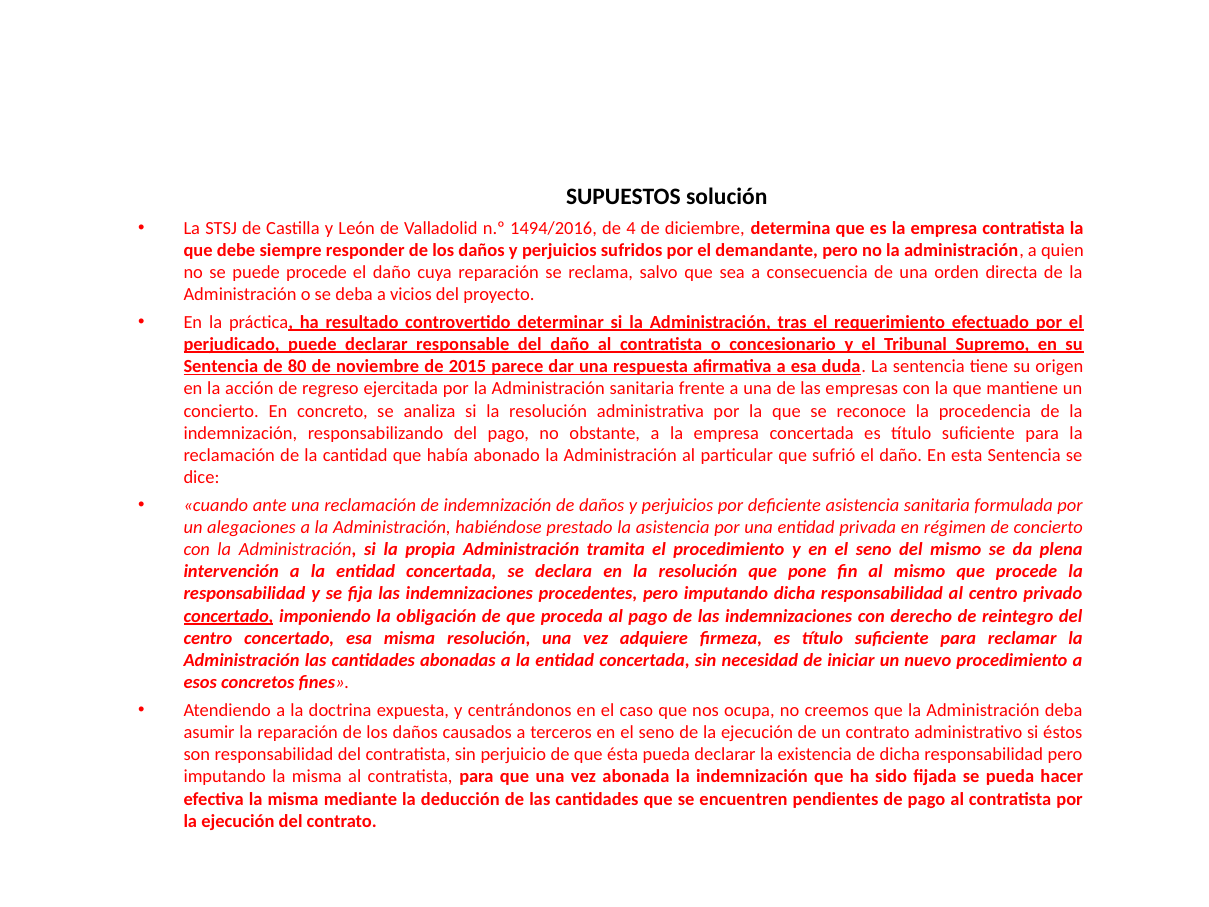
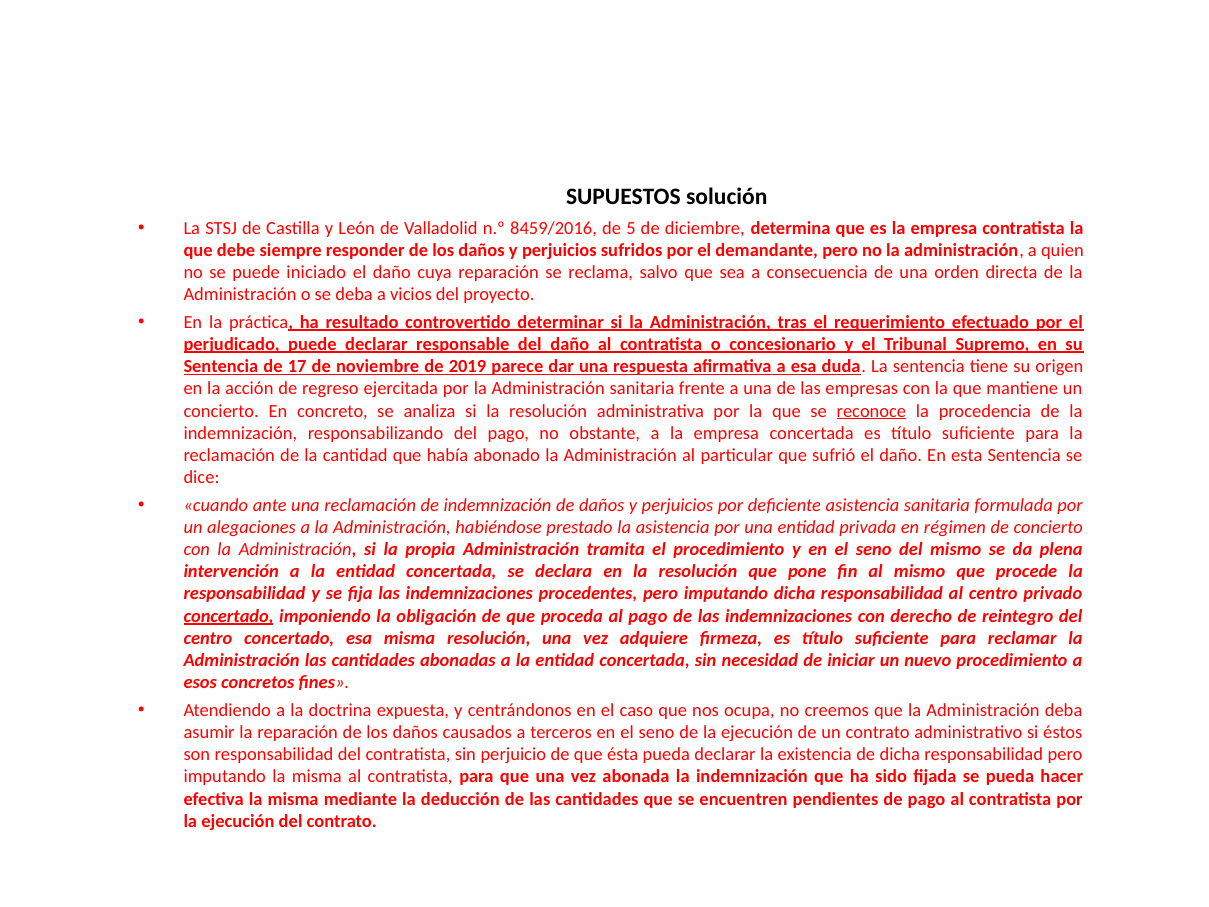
1494/2016: 1494/2016 -> 8459/2016
4: 4 -> 5
puede procede: procede -> iniciado
80: 80 -> 17
2015: 2015 -> 2019
reconoce underline: none -> present
